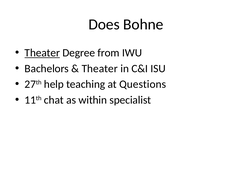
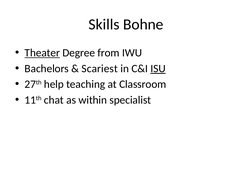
Does: Does -> Skills
Theater at (100, 69): Theater -> Scariest
ISU underline: none -> present
Questions: Questions -> Classroom
